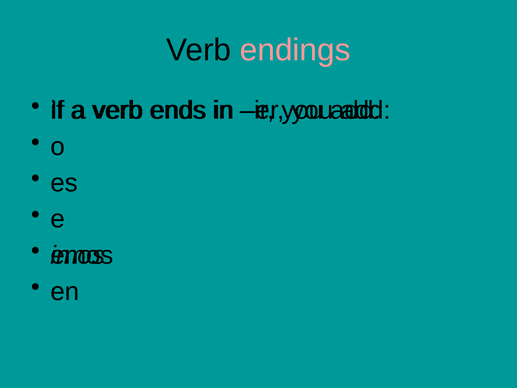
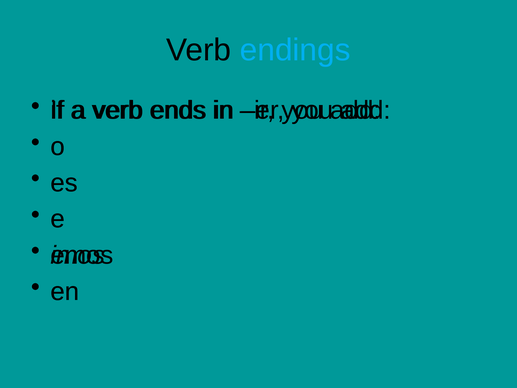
endings colour: pink -> light blue
